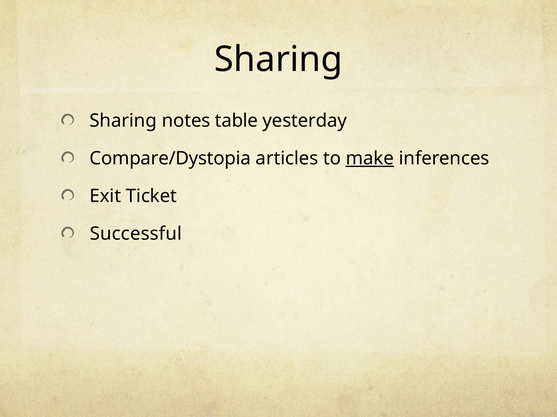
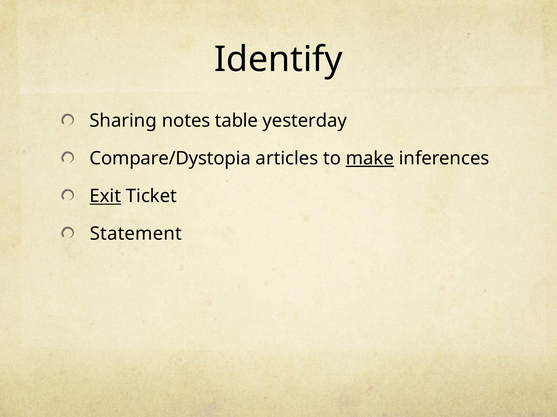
Sharing at (278, 60): Sharing -> Identify
Exit underline: none -> present
Successful: Successful -> Statement
